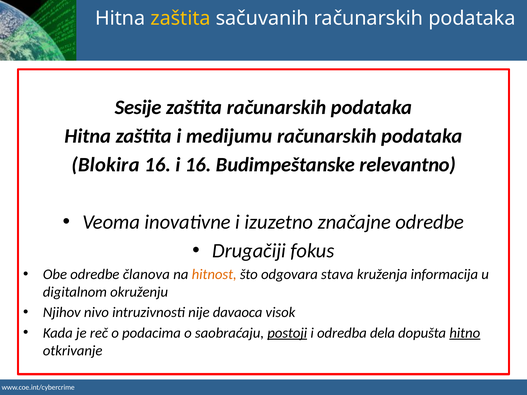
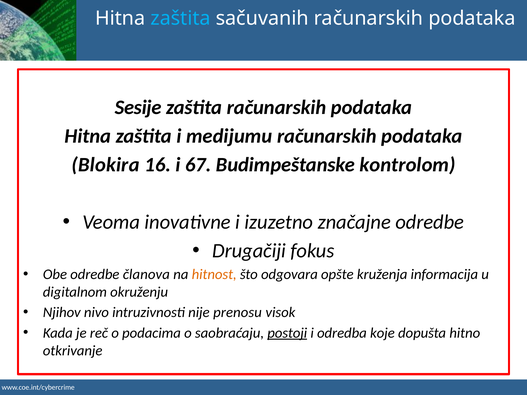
zaštita at (181, 18) colour: yellow -> light blue
i 16: 16 -> 67
relevantno: relevantno -> kontrolom
stava: stava -> opšte
davaoca: davaoca -> prenosu
dela: dela -> koje
hitno underline: present -> none
